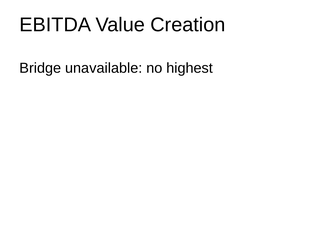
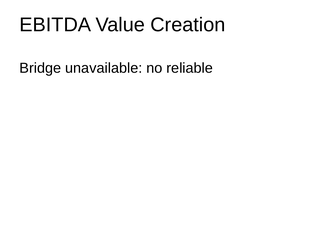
highest: highest -> reliable
